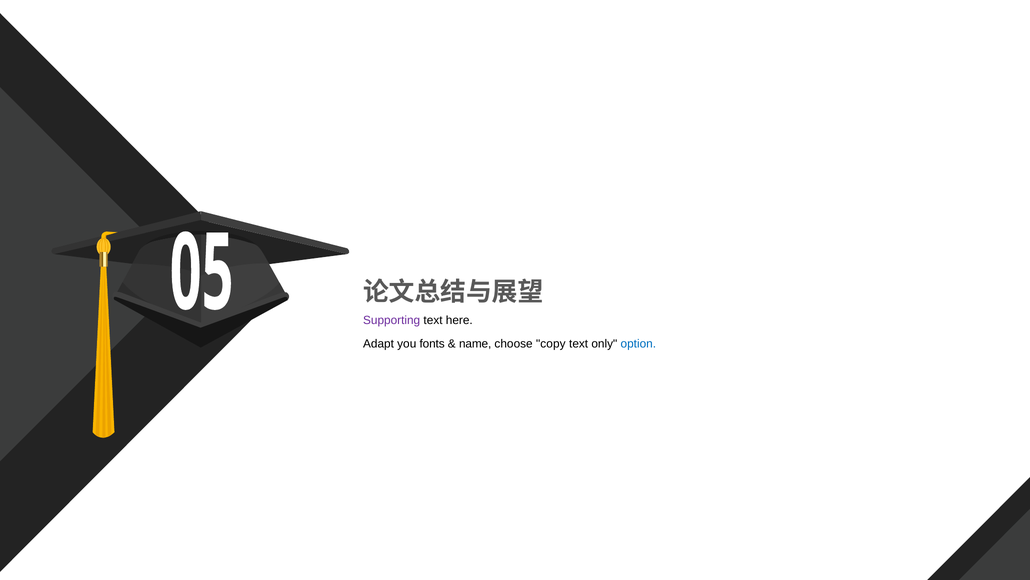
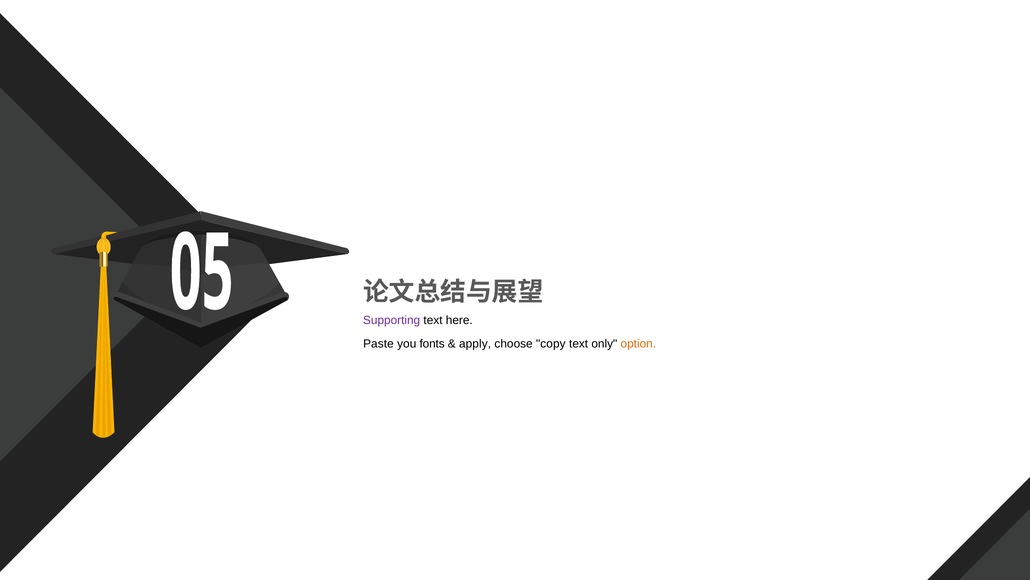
Adapt: Adapt -> Paste
name: name -> apply
option colour: blue -> orange
